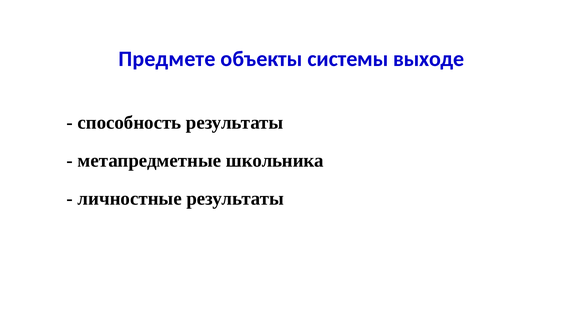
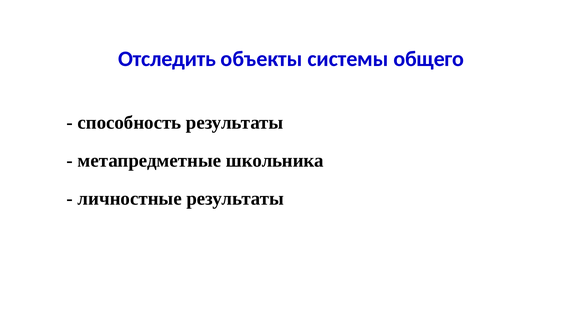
Предмете: Предмете -> Отследить
выходе: выходе -> общего
